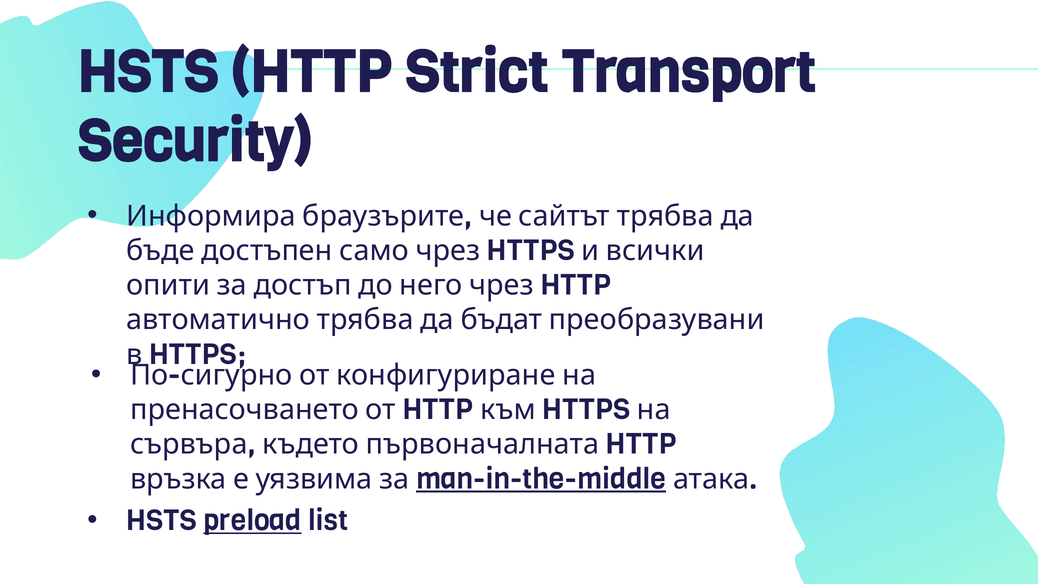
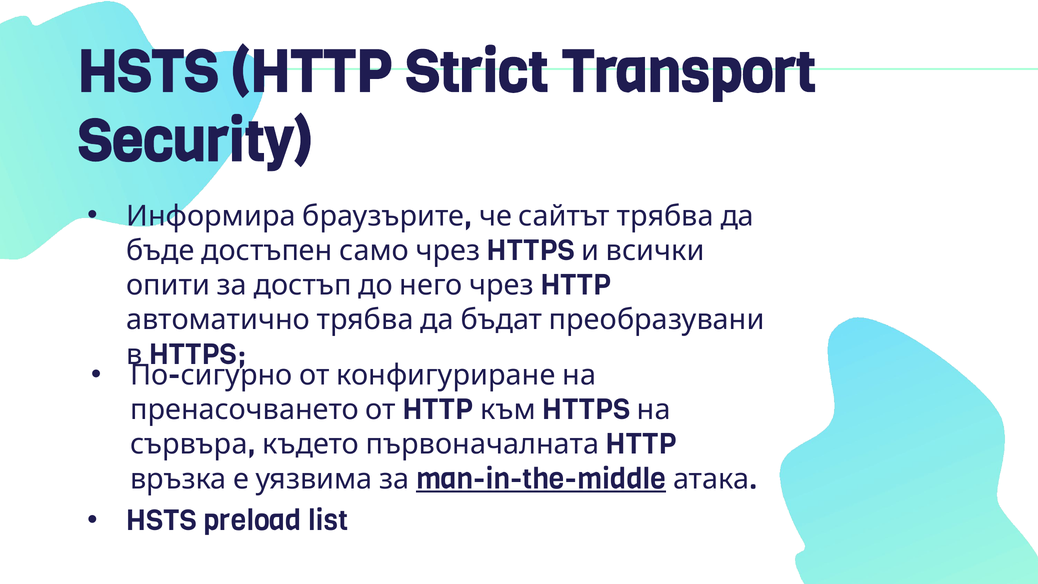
preload underline: present -> none
